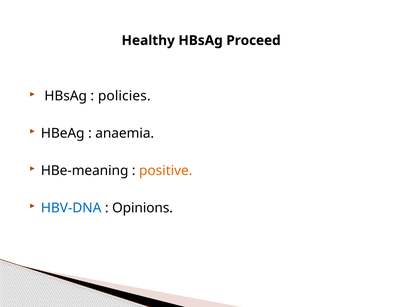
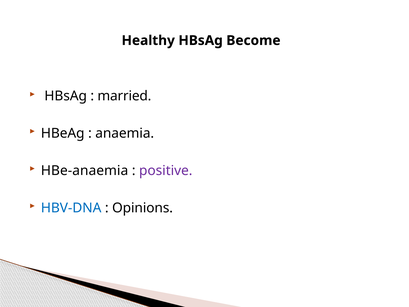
Proceed: Proceed -> Become
policies: policies -> married
HBe-meaning: HBe-meaning -> HBe-anaemia
positive colour: orange -> purple
